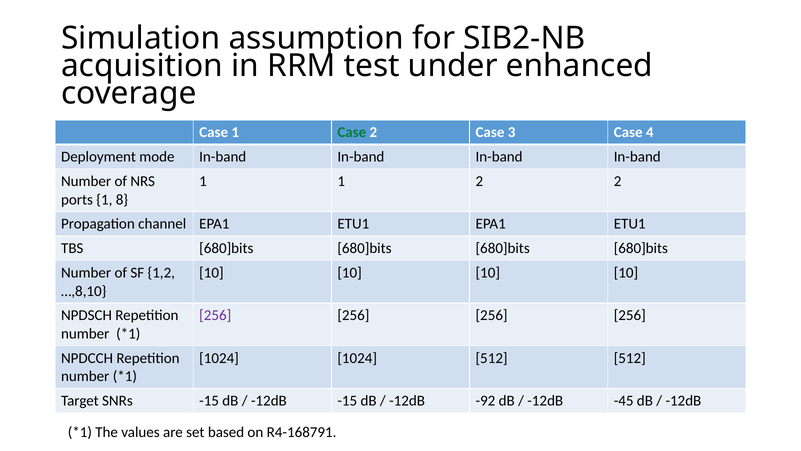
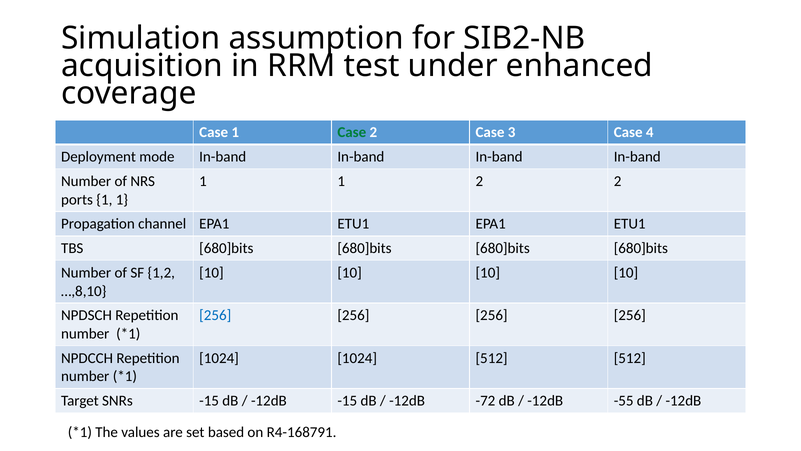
ports 1 8: 8 -> 1
256 at (215, 315) colour: purple -> blue
-92: -92 -> -72
-45: -45 -> -55
